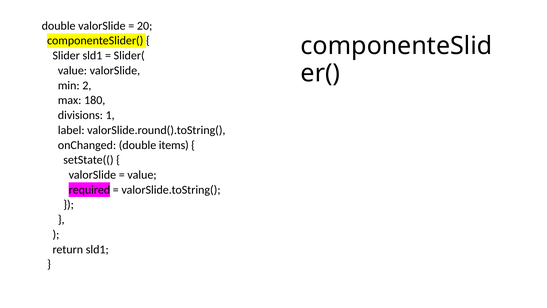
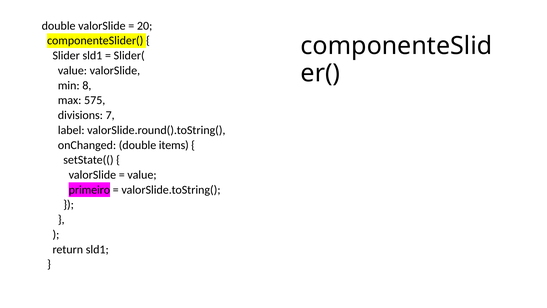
2: 2 -> 8
180: 180 -> 575
1: 1 -> 7
required: required -> primeiro
